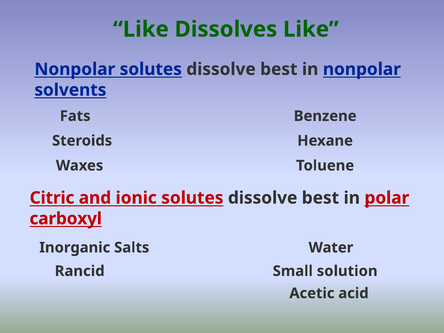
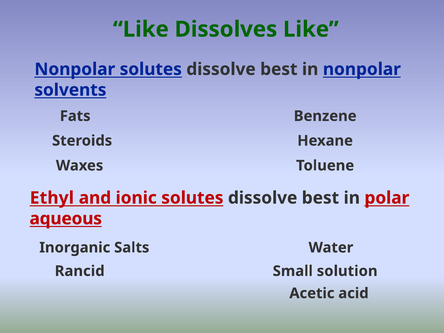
Citric: Citric -> Ethyl
carboxyl: carboxyl -> aqueous
